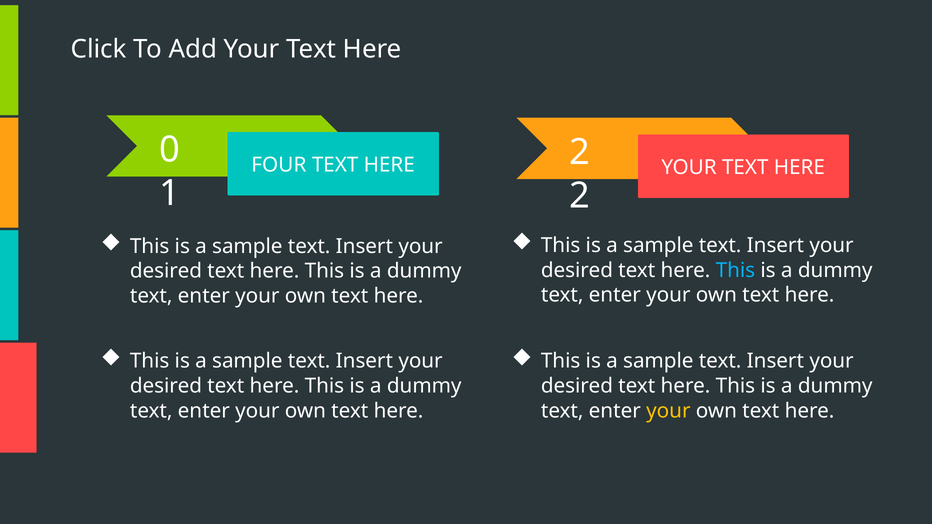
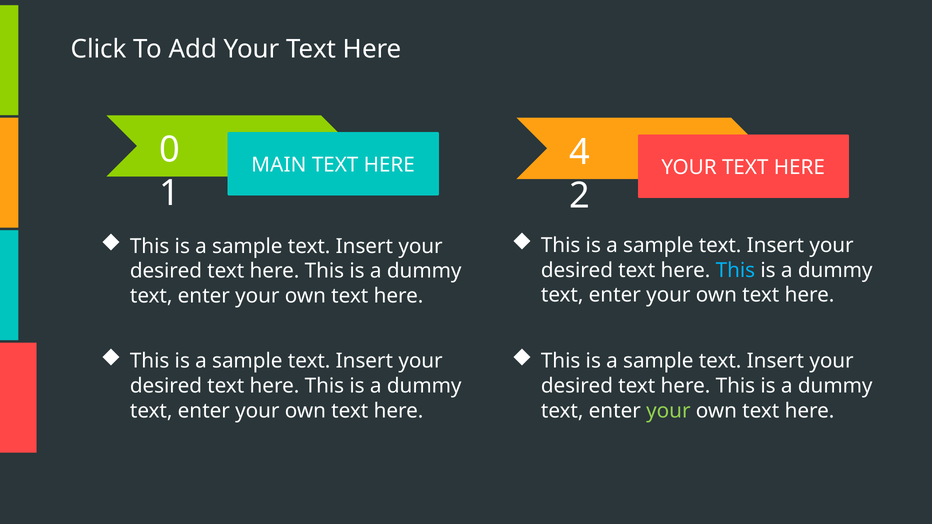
FOUR: FOUR -> MAIN
HERE 2: 2 -> 4
your at (668, 411) colour: yellow -> light green
